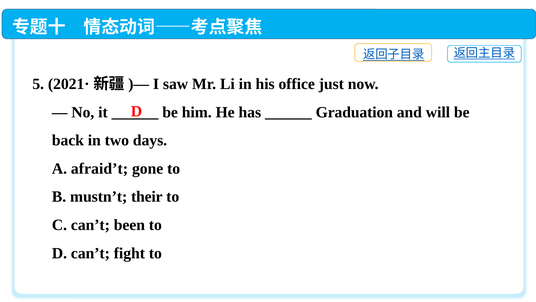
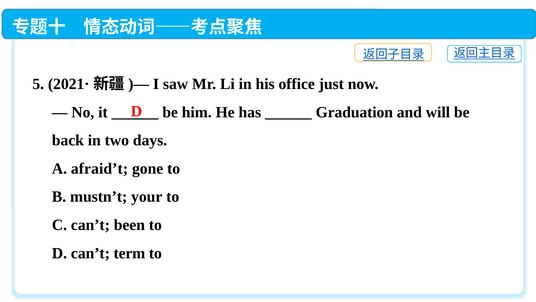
their: their -> your
fight: fight -> term
